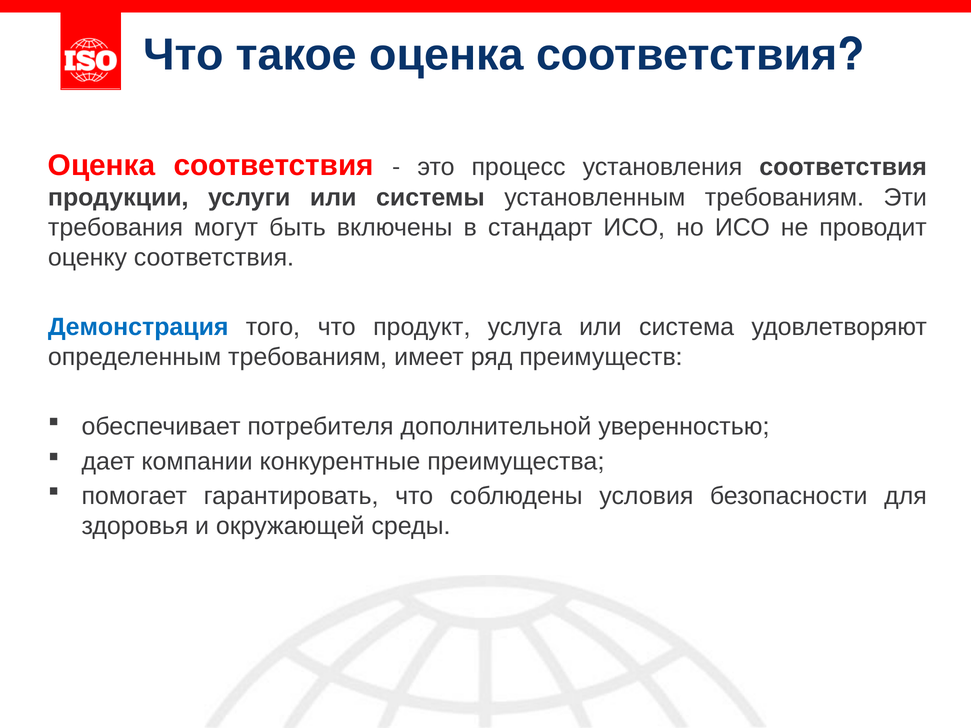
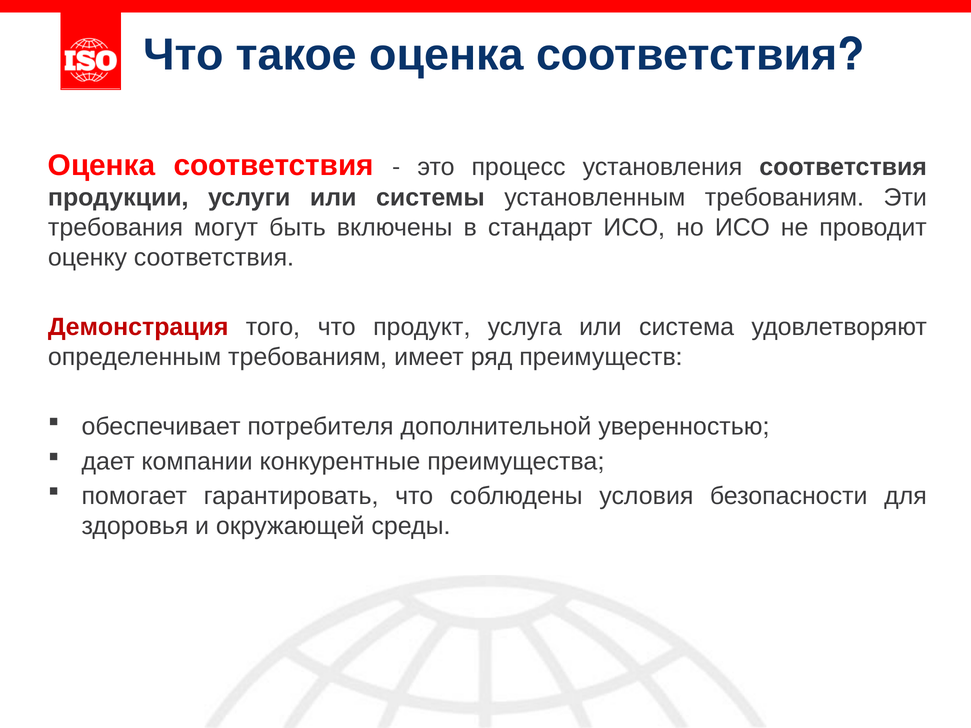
Демонстрация colour: blue -> red
